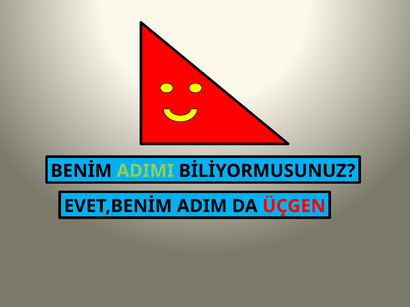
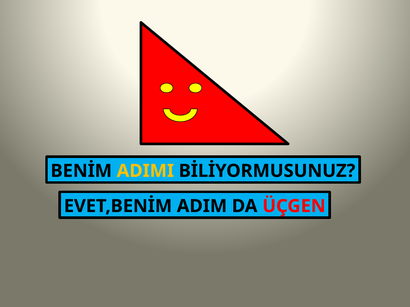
ADIMI colour: light green -> yellow
